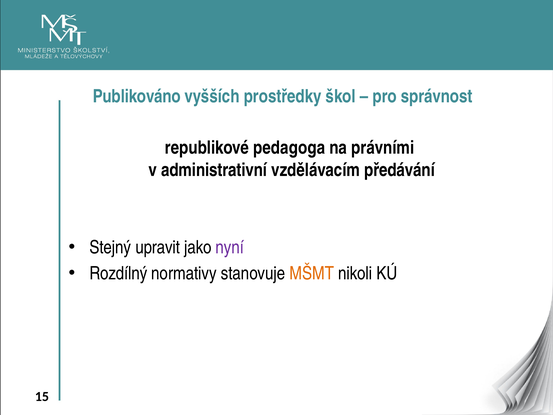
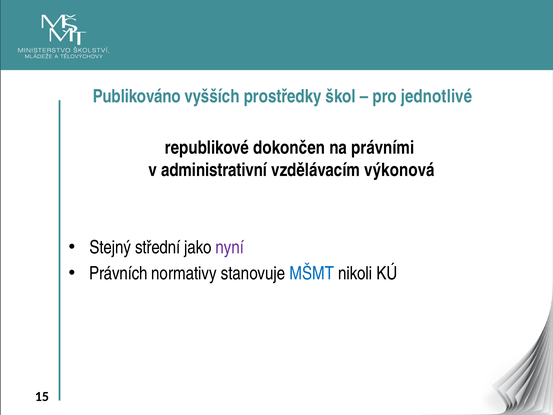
správnost: správnost -> jednotlivé
pedagoga: pedagoga -> dokončen
předávání: předávání -> výkonová
upravit: upravit -> střední
Rozdílný: Rozdílný -> Právních
MŠMT colour: orange -> blue
